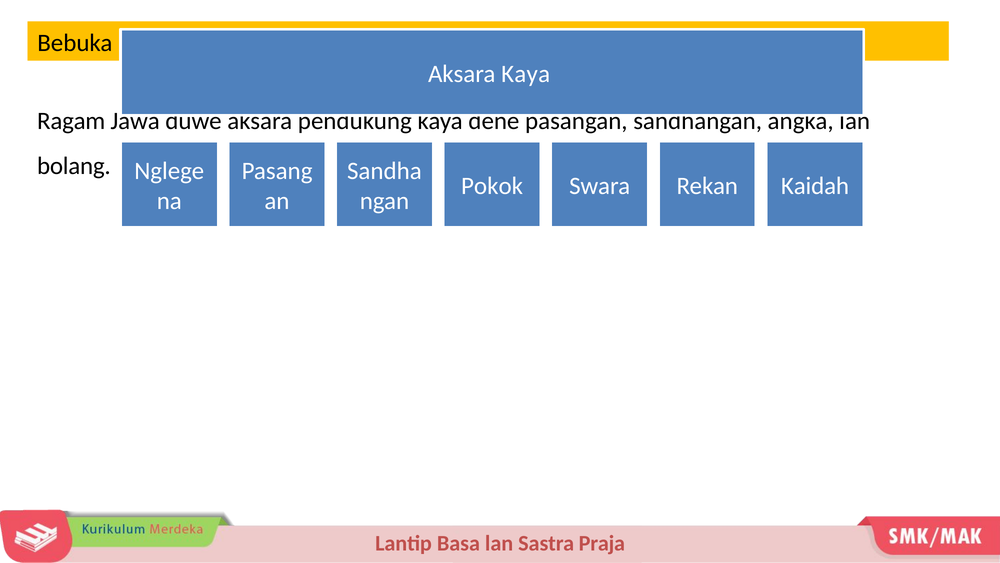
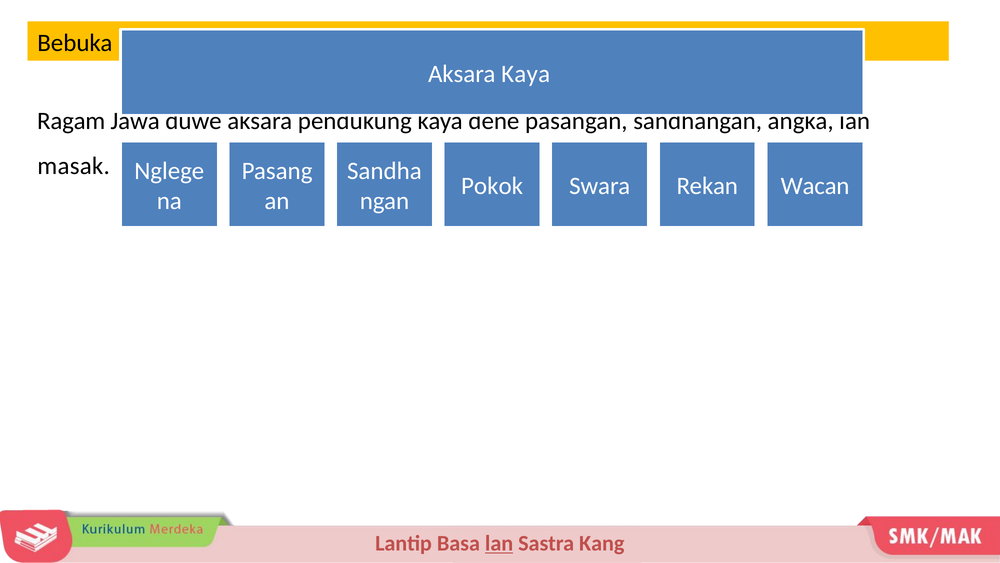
bolang: bolang -> masak
Kaidah: Kaidah -> Wacan
lan at (499, 543) underline: none -> present
Praja: Praja -> Kang
